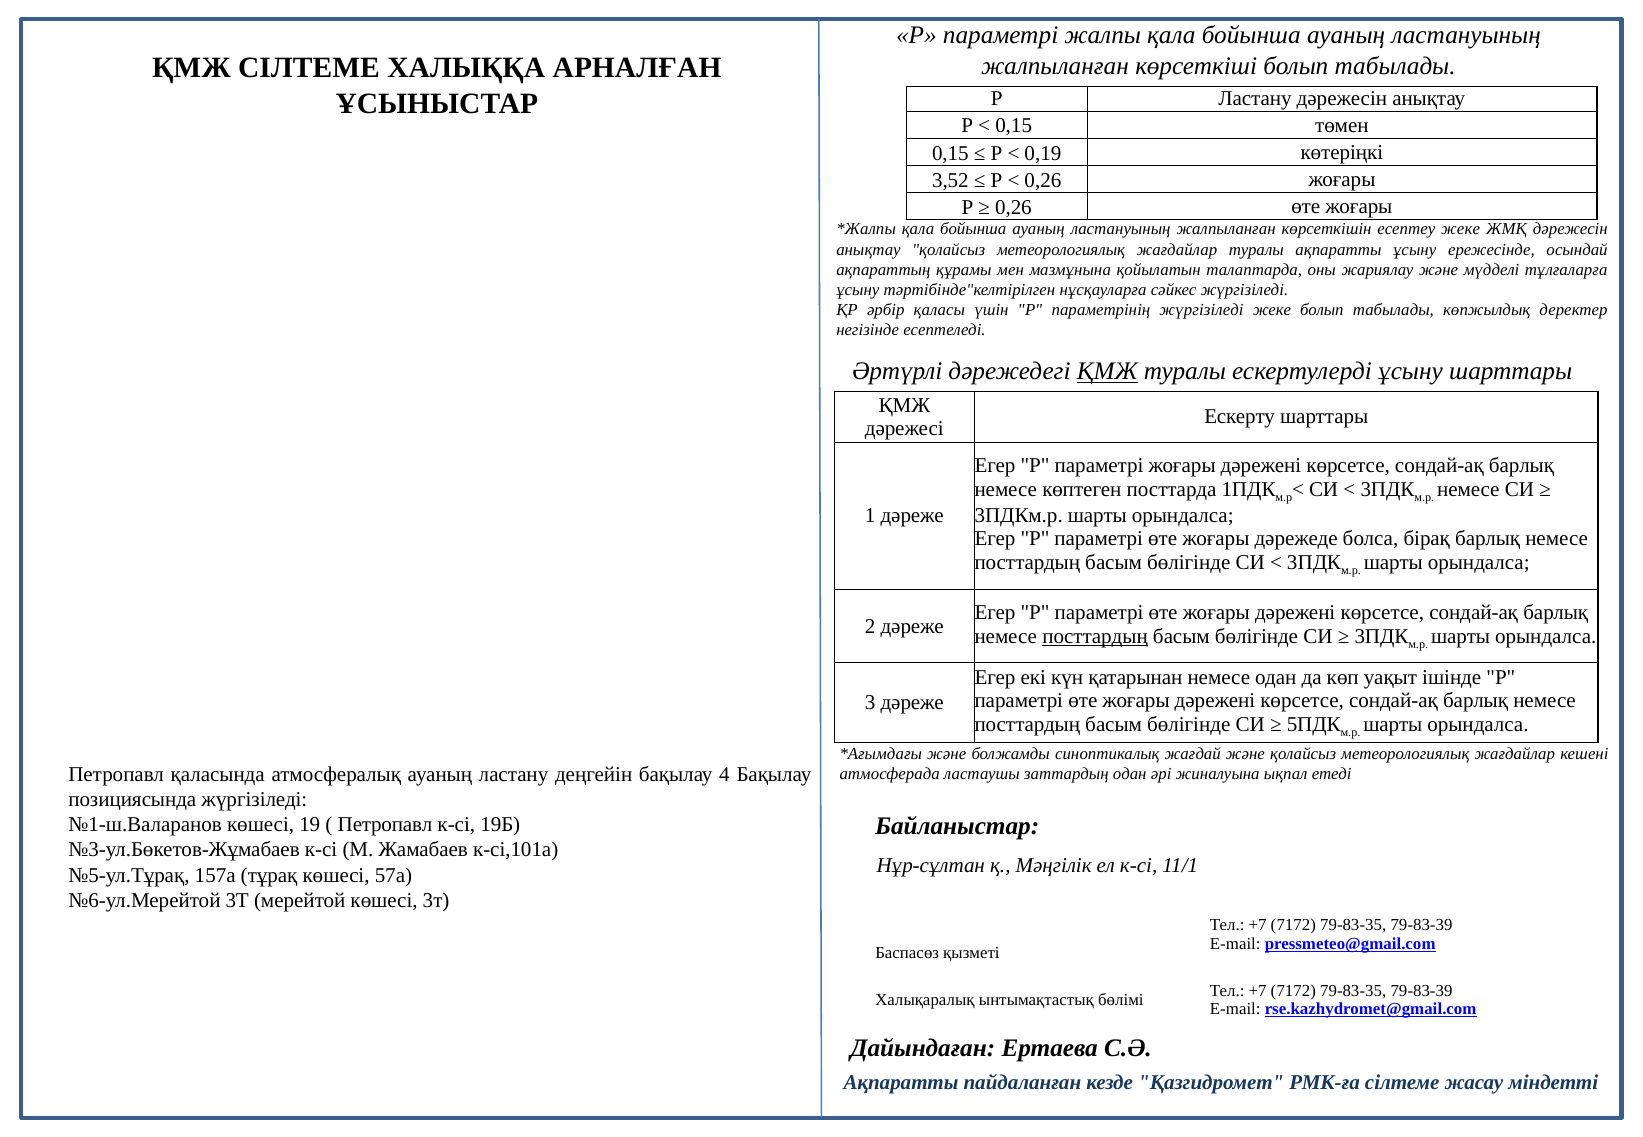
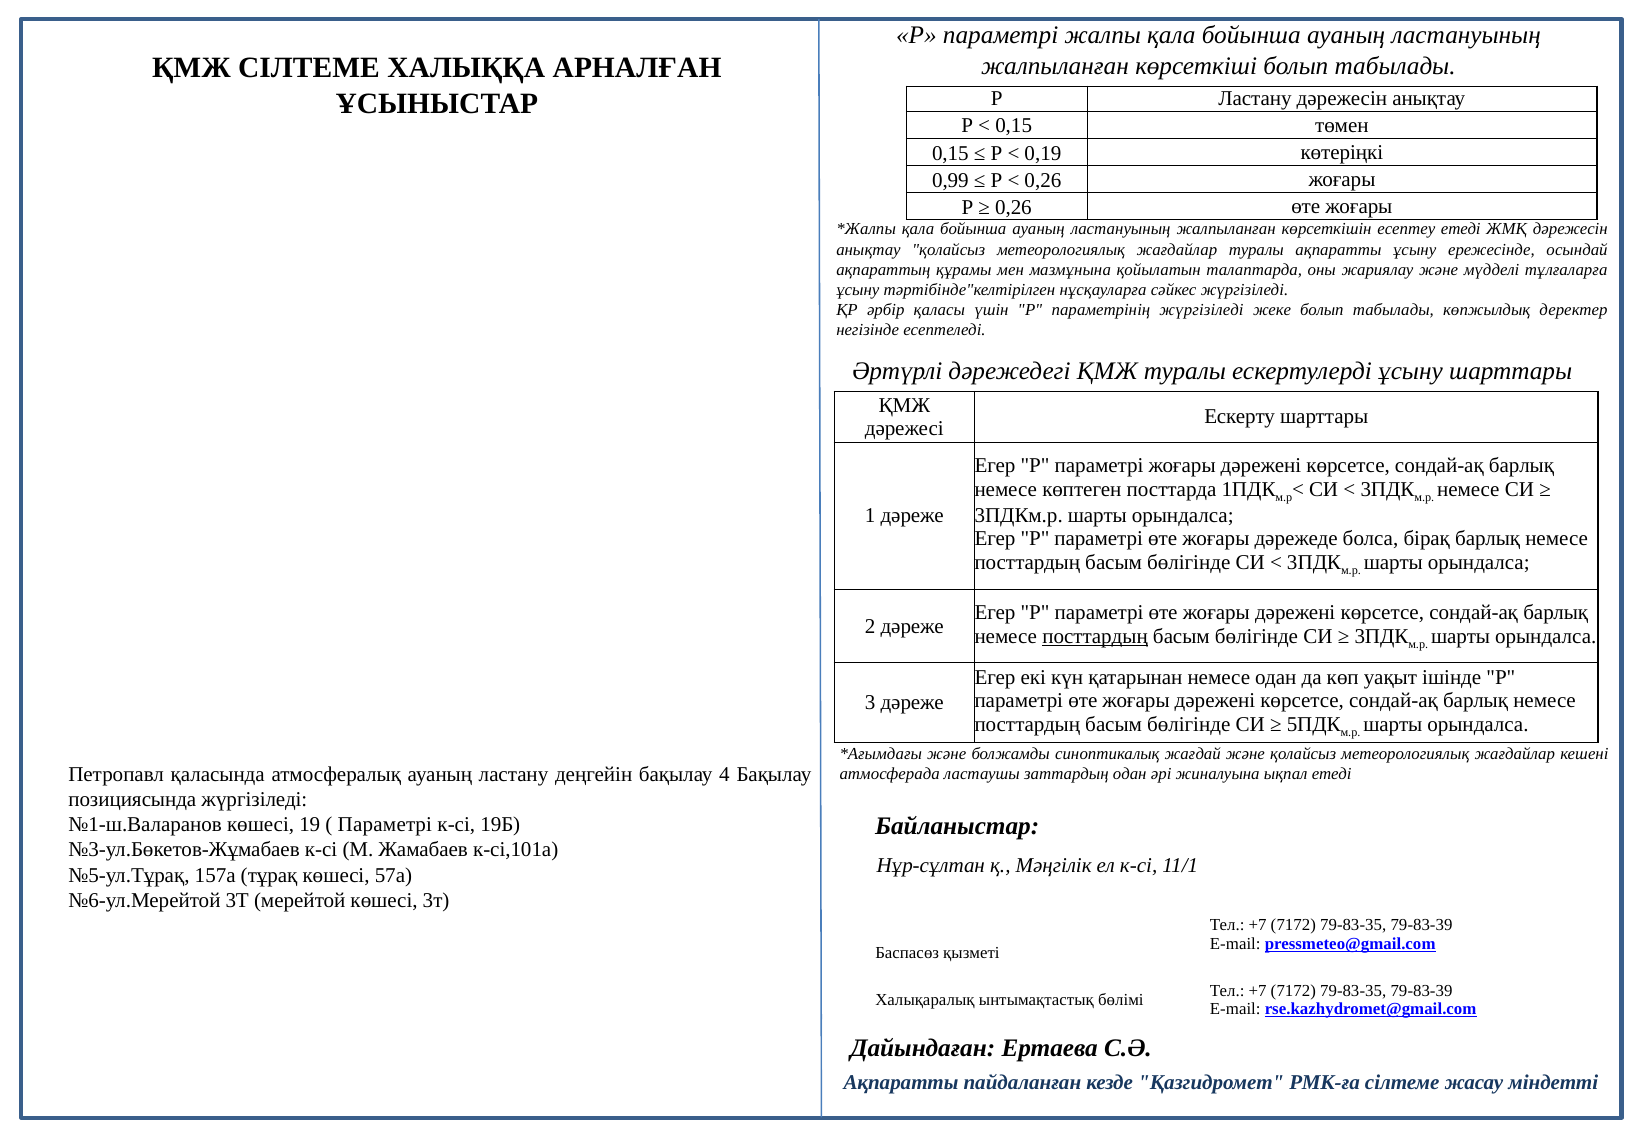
3,52: 3,52 -> 0,99
есептеу жеке: жеке -> етеді
ҚМЖ at (1107, 372) underline: present -> none
Петропавл at (385, 825): Петропавл -> Параметрі
